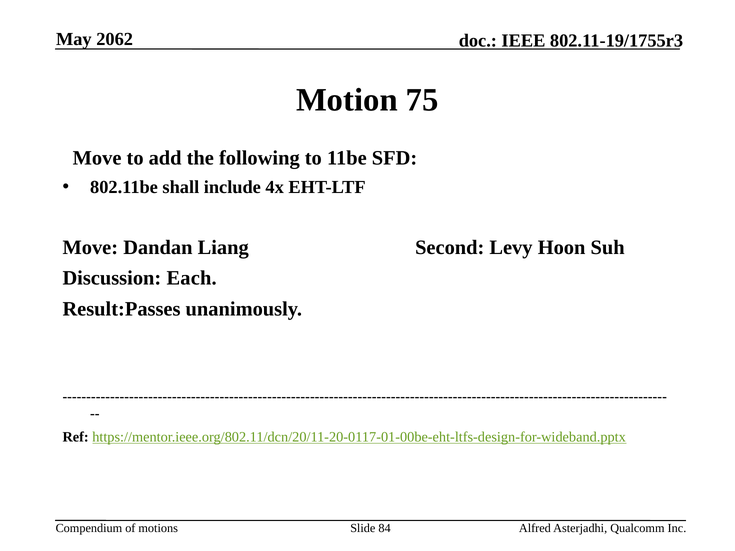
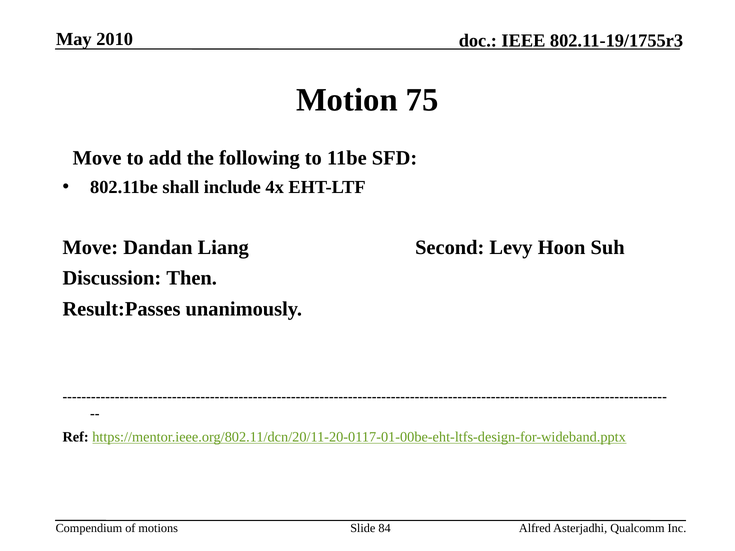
2062: 2062 -> 2010
Each: Each -> Then
